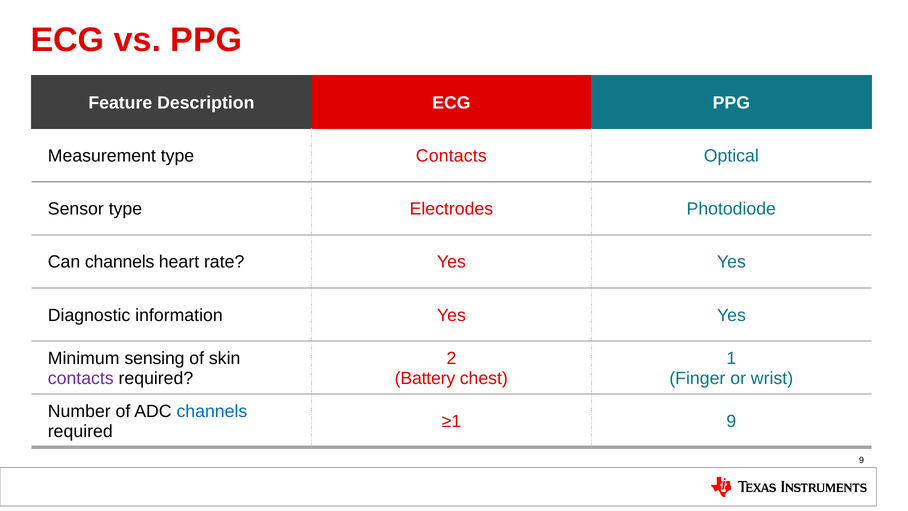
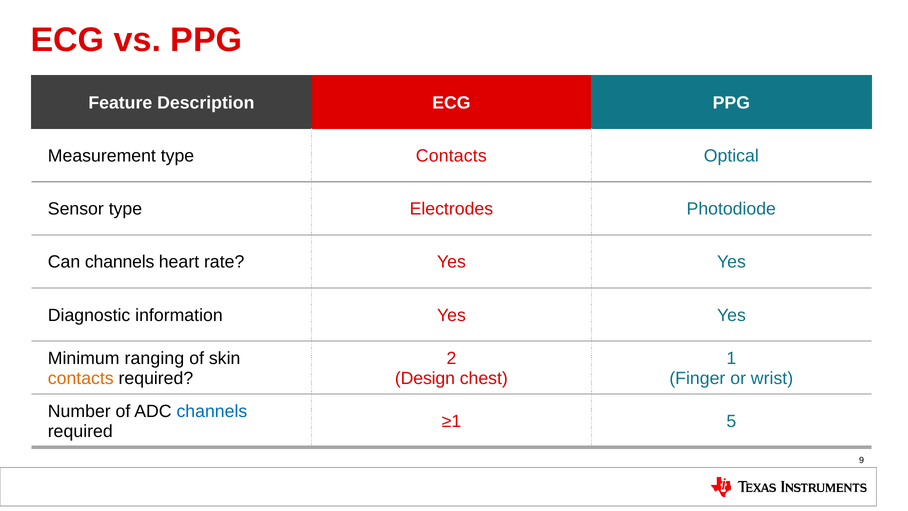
sensing: sensing -> ranging
contacts at (81, 378) colour: purple -> orange
Battery: Battery -> Design
≥1 9: 9 -> 5
